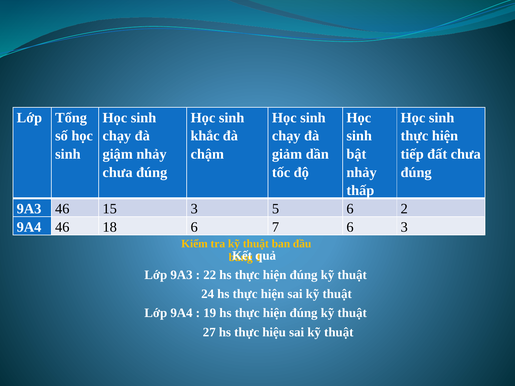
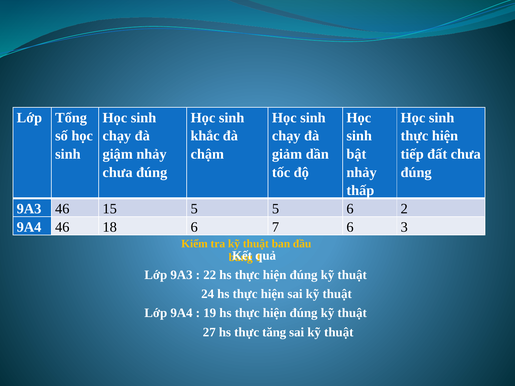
15 3: 3 -> 5
hiệu: hiệu -> tăng
